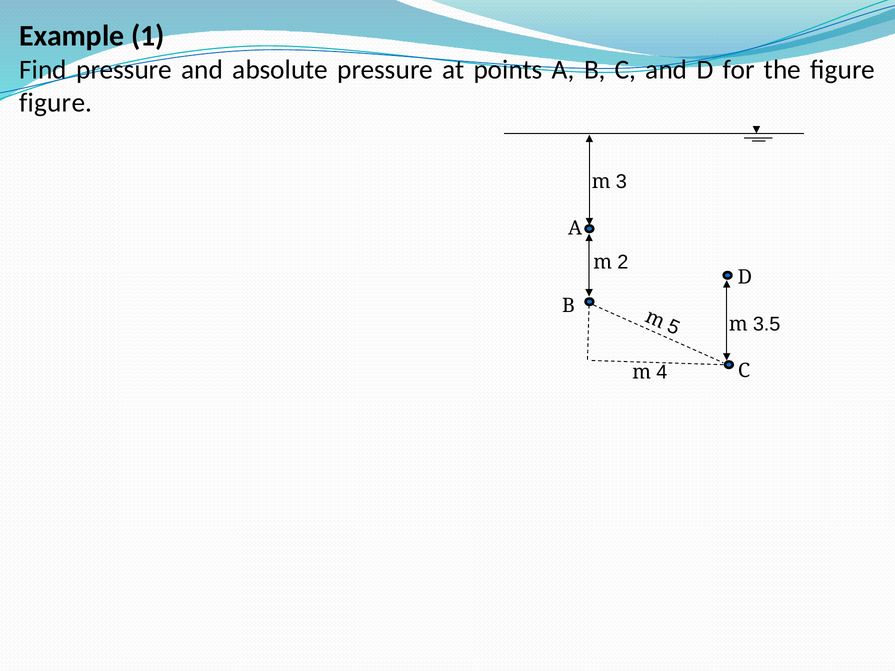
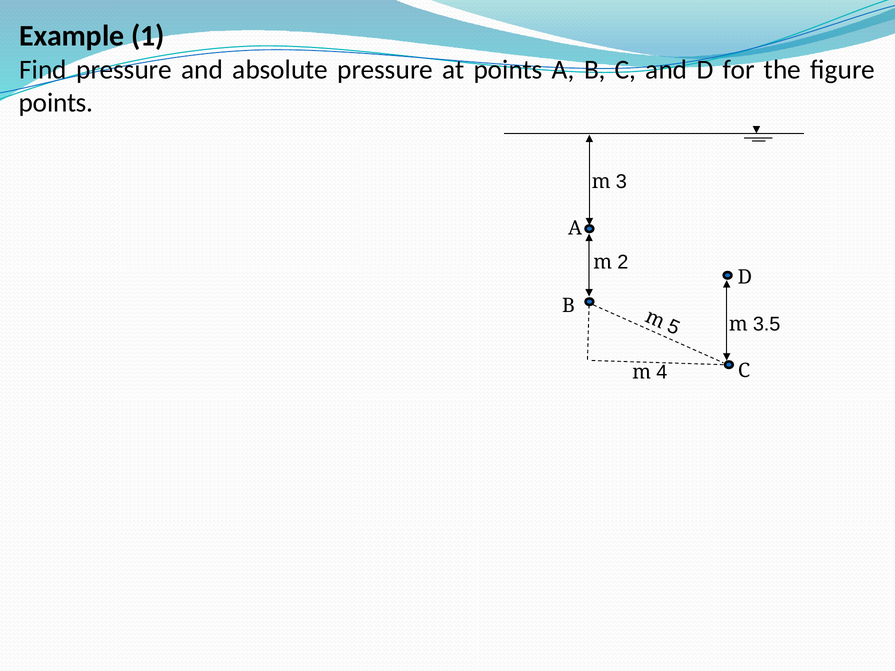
figure at (56, 103): figure -> points
